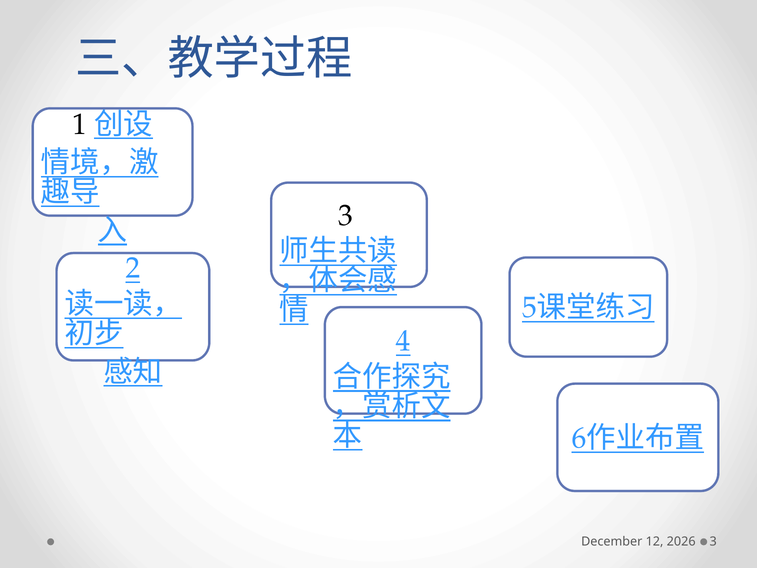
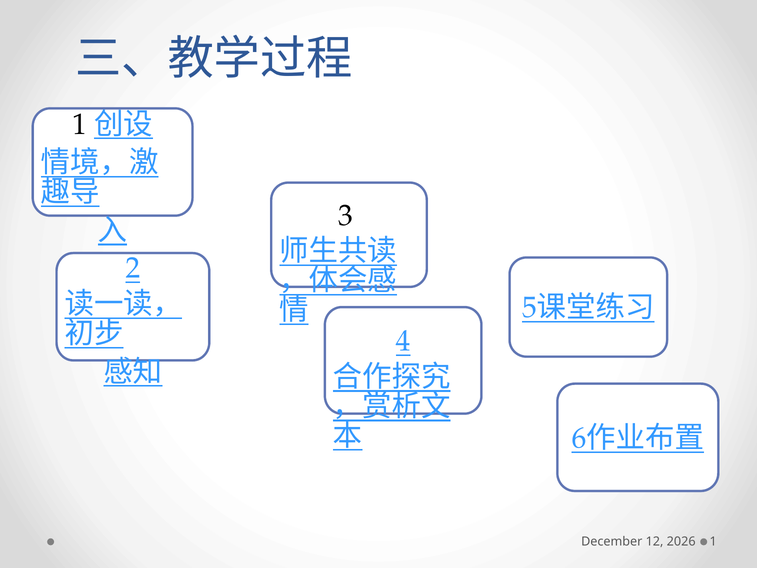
3 at (713, 541): 3 -> 1
